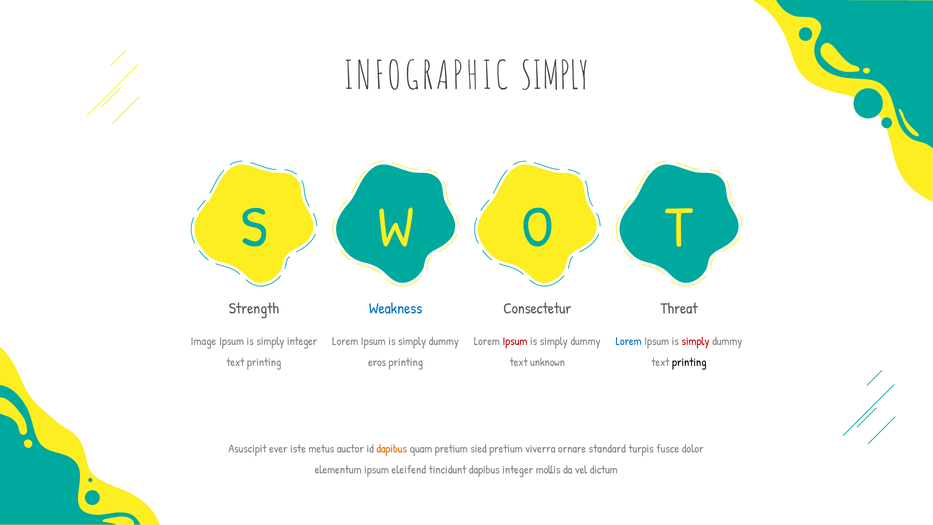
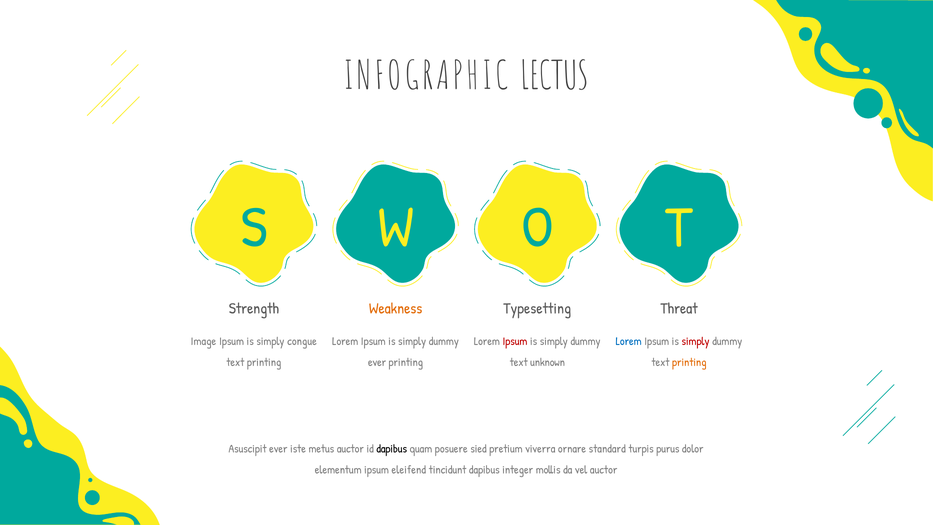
INFOGRAPHIC SIMPLY: SIMPLY -> LECTUS
Weakness colour: blue -> orange
Consectetur: Consectetur -> Typesetting
simply integer: integer -> congue
eros at (377, 362): eros -> ever
printing at (689, 362) colour: black -> orange
dapibus at (392, 449) colour: orange -> black
quam pretium: pretium -> posuere
fusce: fusce -> purus
vel dictum: dictum -> auctor
